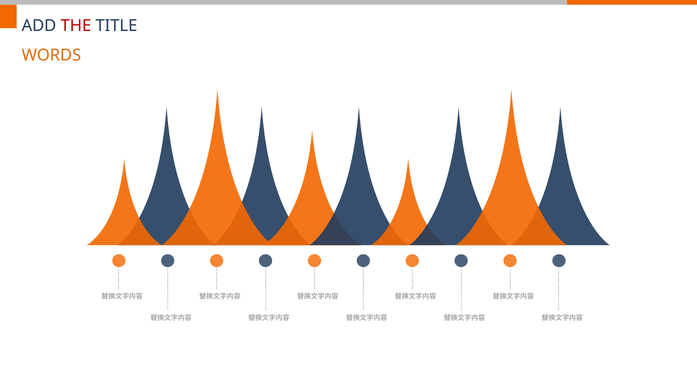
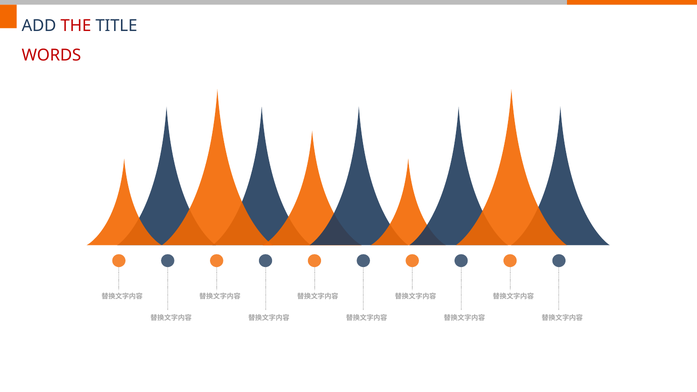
WORDS colour: orange -> red
